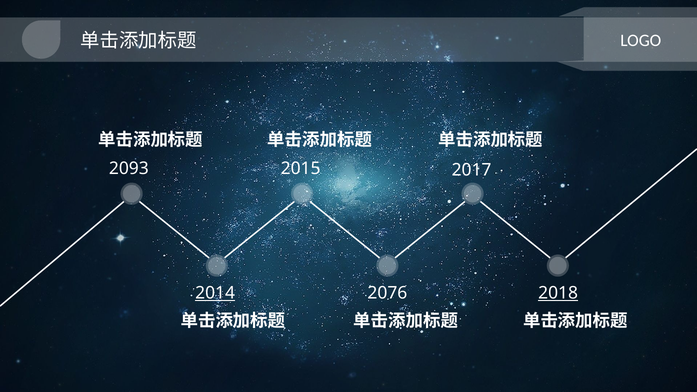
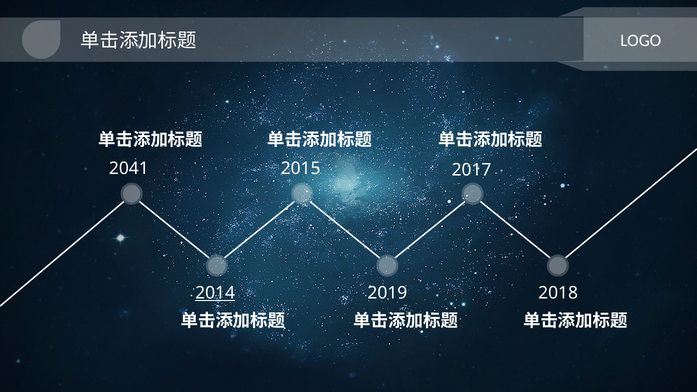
2093: 2093 -> 2041
2076: 2076 -> 2019
2018 underline: present -> none
